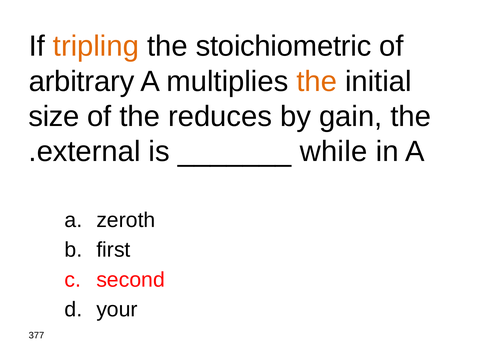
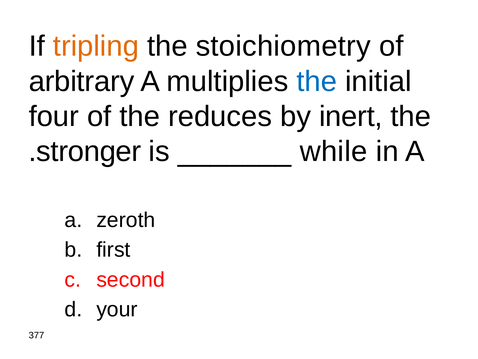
stoichiometric: stoichiometric -> stoichiometry
the at (317, 81) colour: orange -> blue
size: size -> four
gain: gain -> inert
external: external -> stronger
